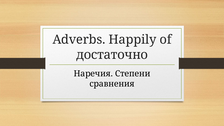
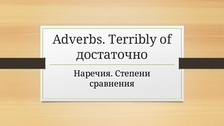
Happily: Happily -> Terribly
